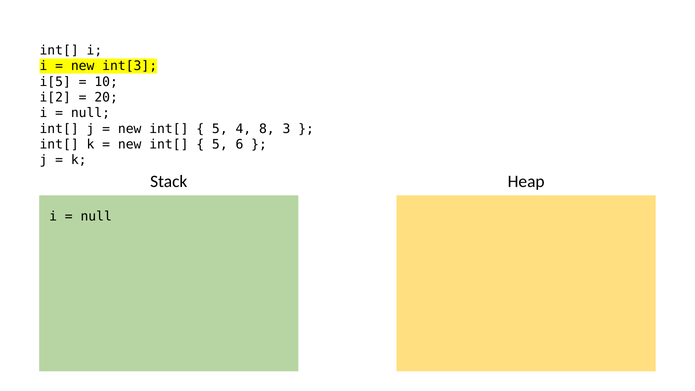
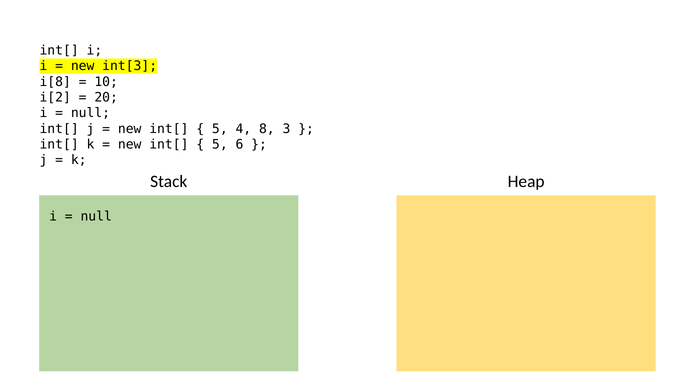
i[5: i[5 -> i[8
